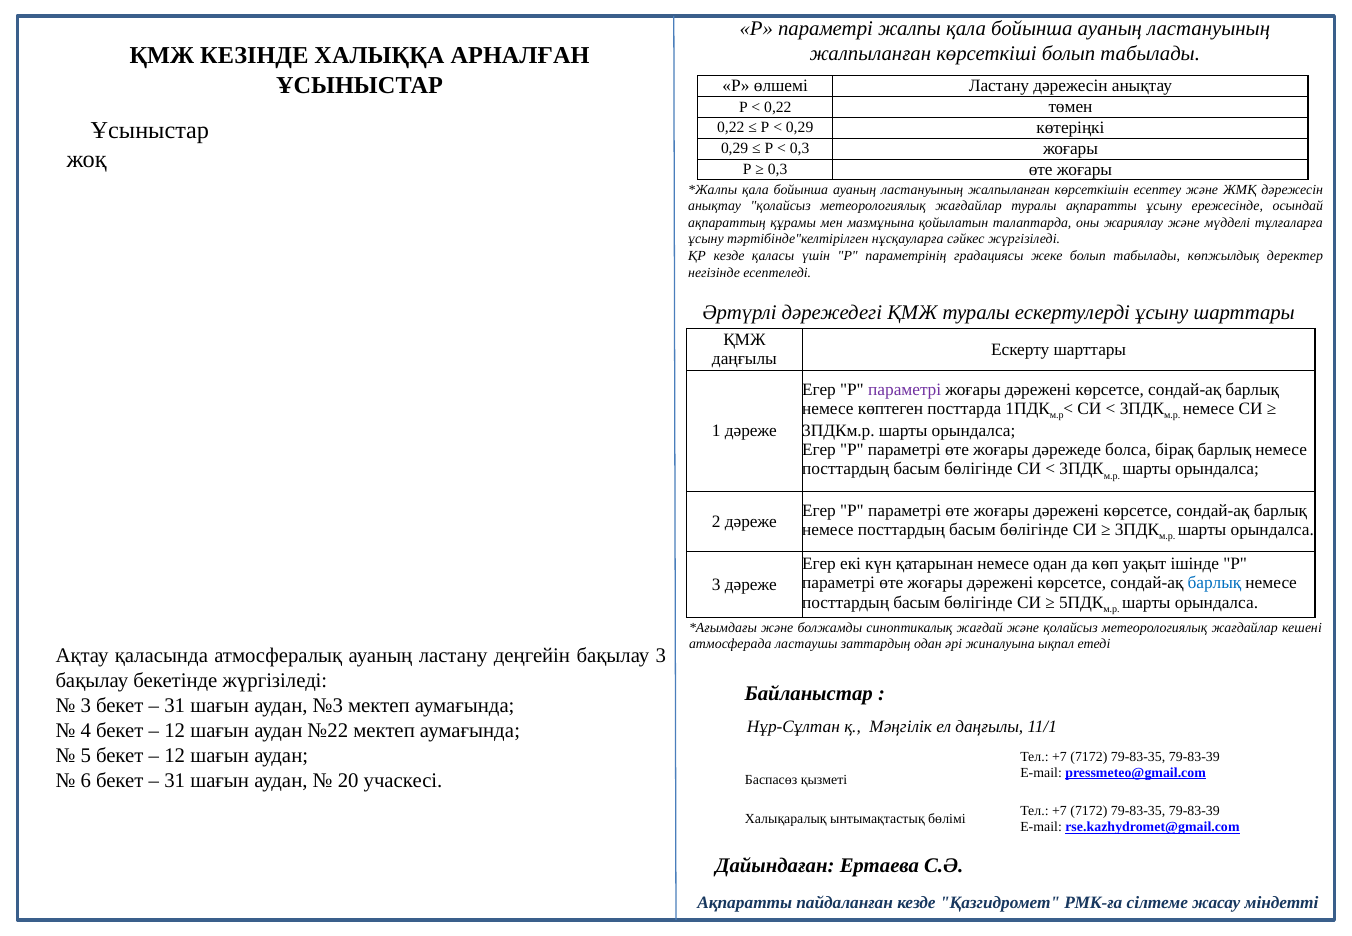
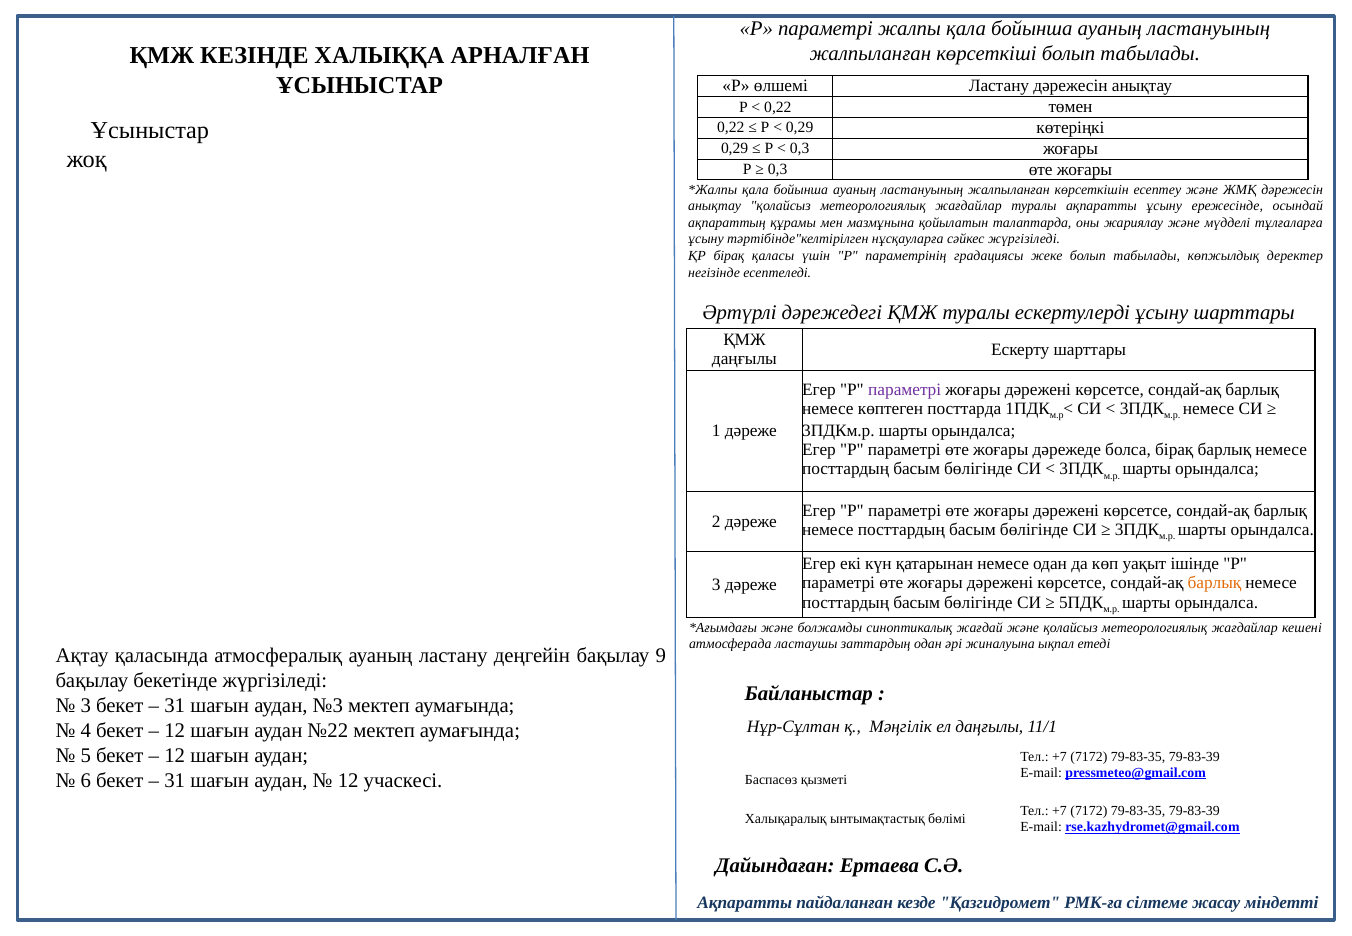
ҚР кезде: кезде -> бірақ
барлық at (1215, 583) colour: blue -> orange
бақылау 3: 3 -> 9
20 at (348, 781): 20 -> 12
